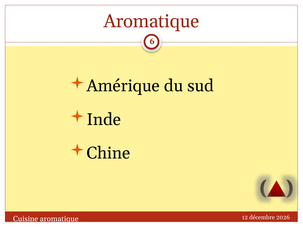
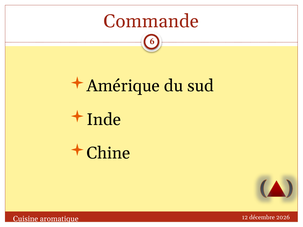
Aromatique at (151, 21): Aromatique -> Commande
